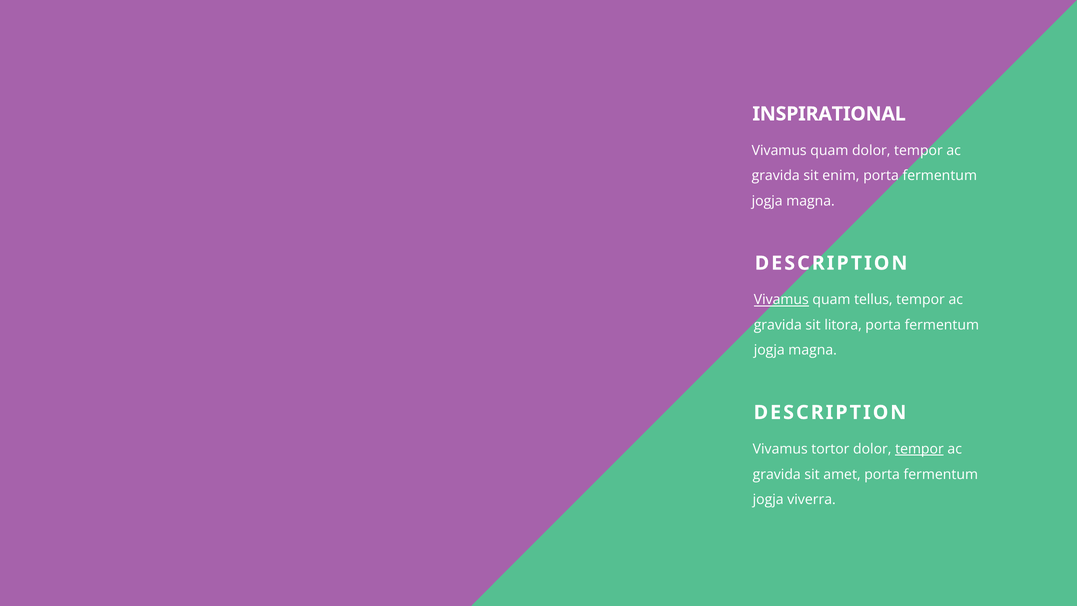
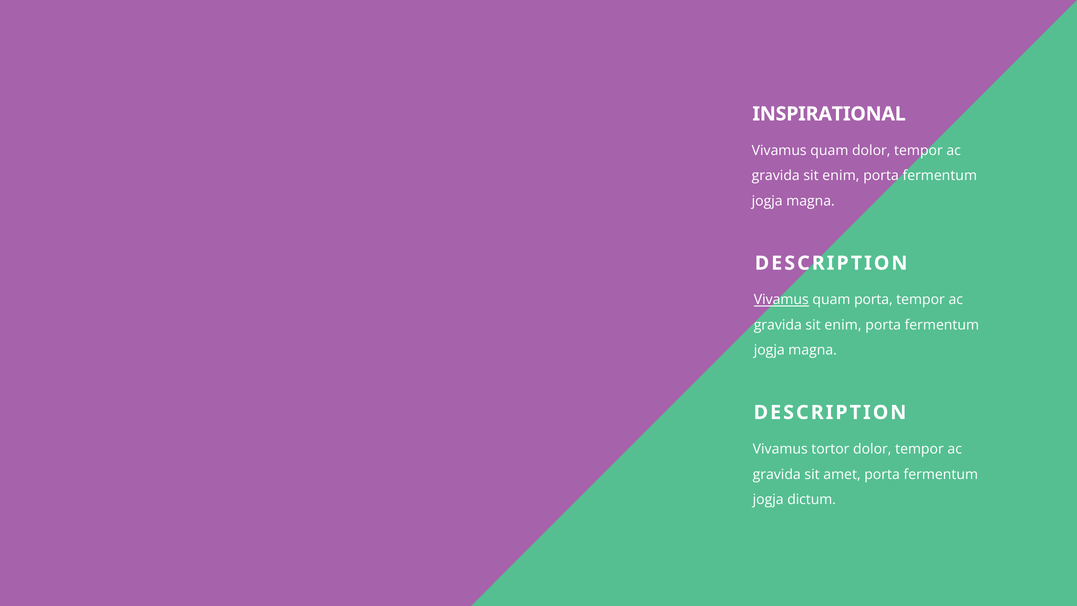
quam tellus: tellus -> porta
litora at (843, 325): litora -> enim
tempor at (919, 449) underline: present -> none
viverra: viverra -> dictum
